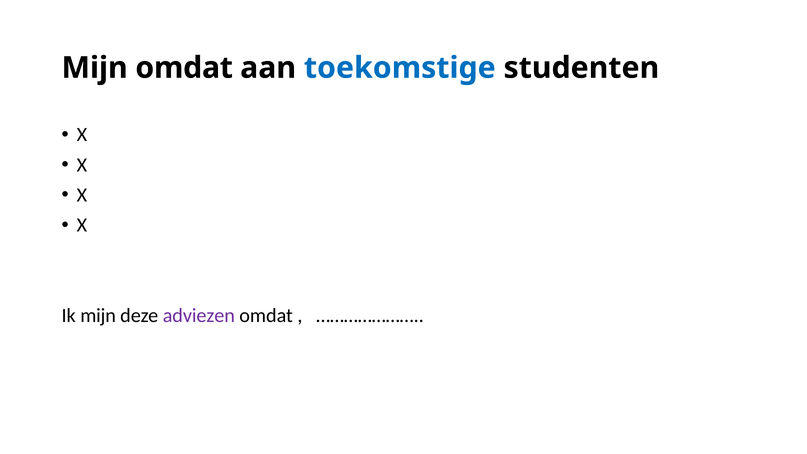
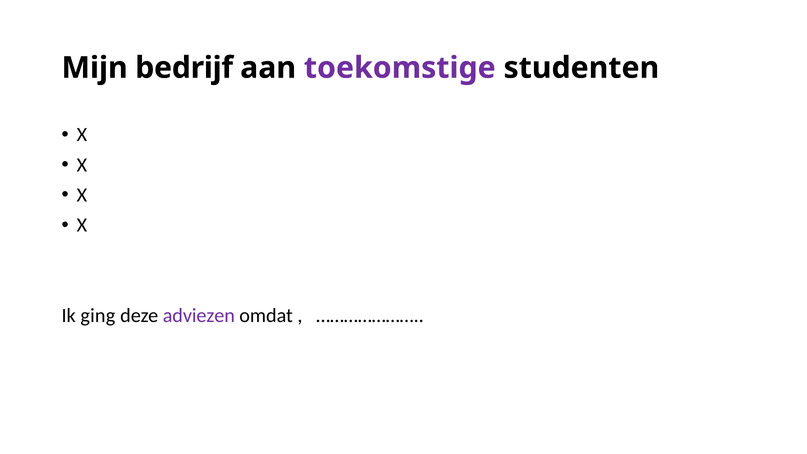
Mijn omdat: omdat -> bedrijf
toekomstige colour: blue -> purple
Ik mijn: mijn -> ging
